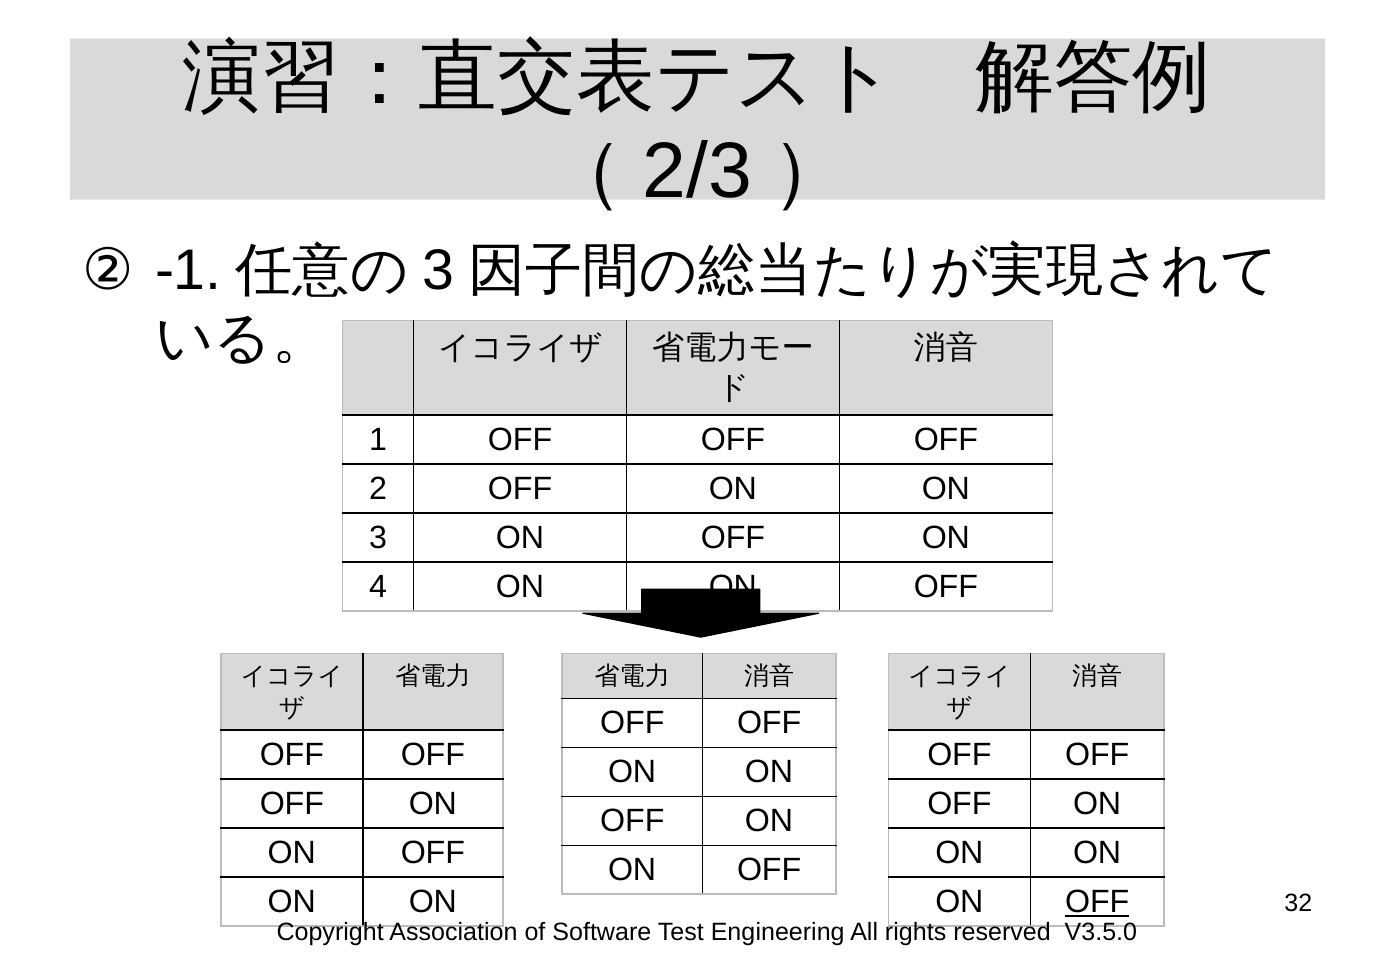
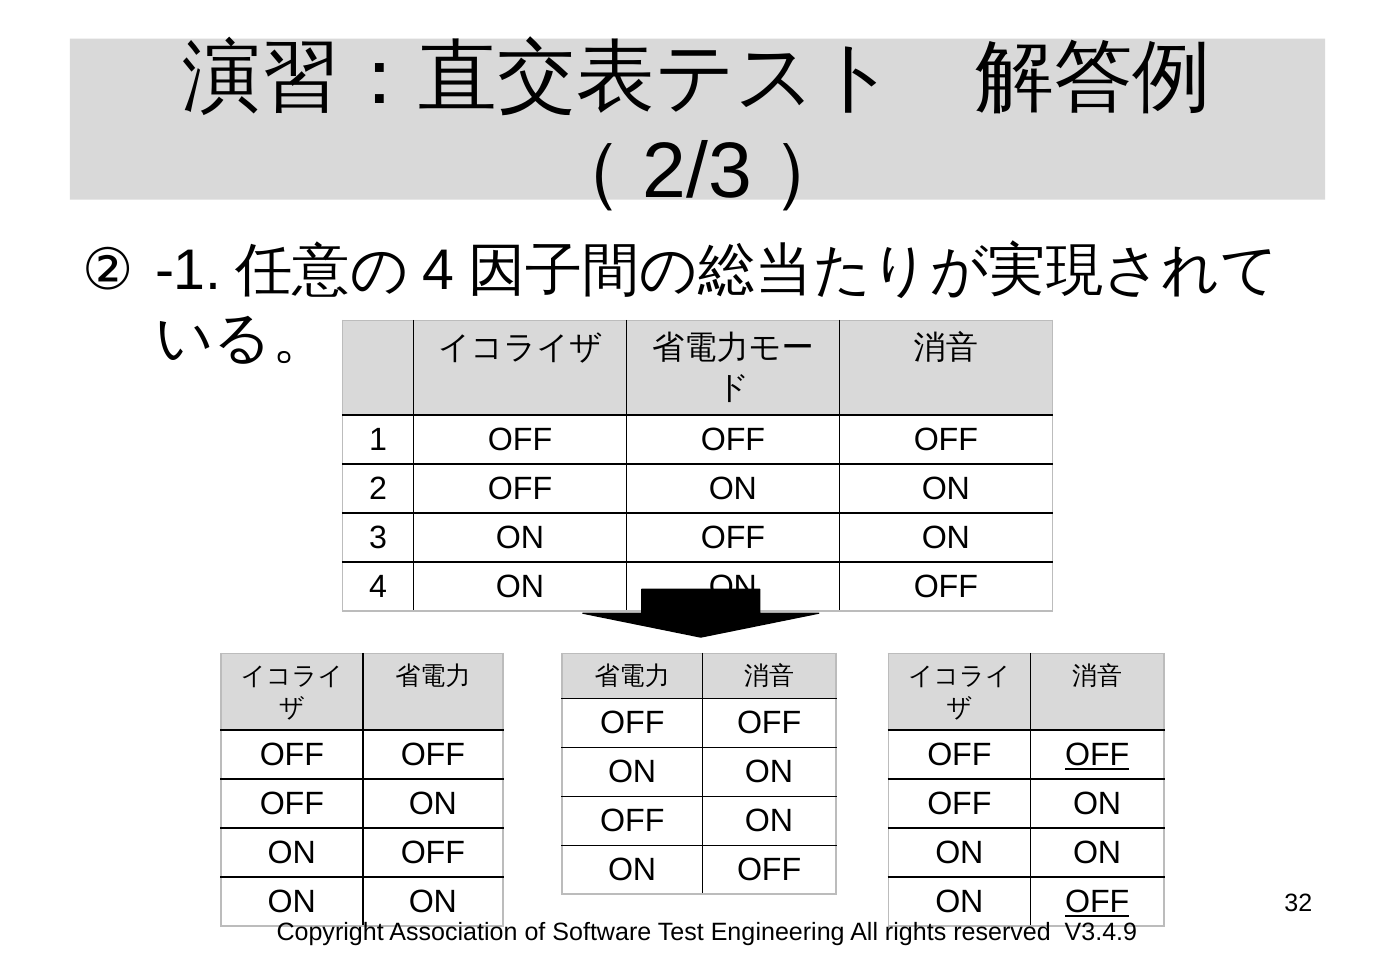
3 at (438, 270): 3 -> 4
OFF at (1097, 755) underline: none -> present
V3.5.0: V3.5.0 -> V3.4.9
